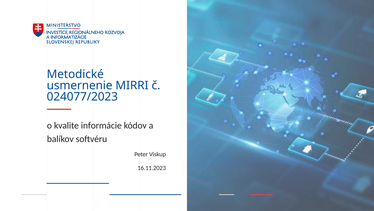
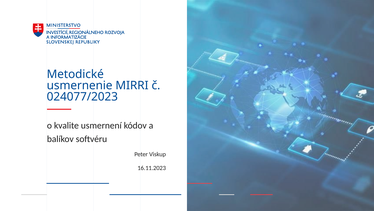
informácie: informácie -> usmernení
